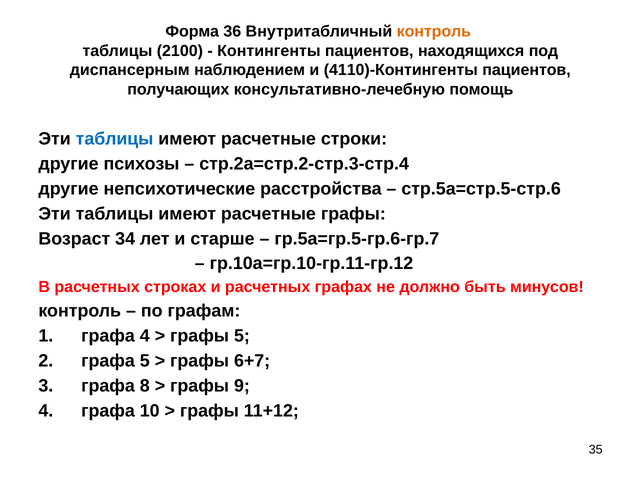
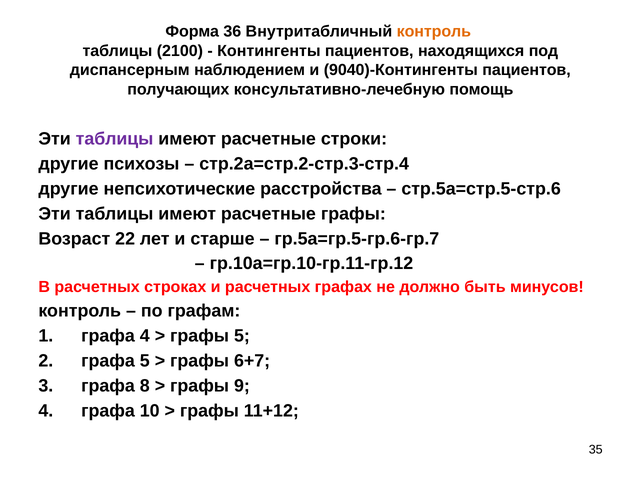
4110)-Контингенты: 4110)-Контингенты -> 9040)-Контингенты
таблицы at (115, 139) colour: blue -> purple
34: 34 -> 22
